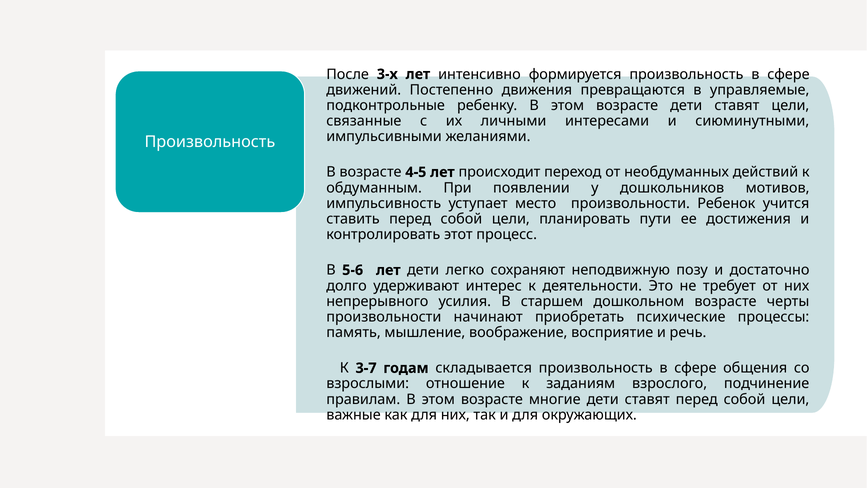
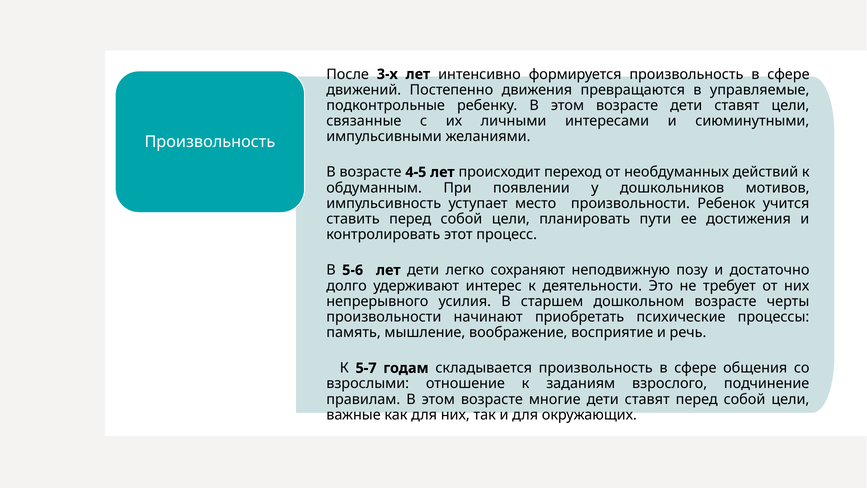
3-7: 3-7 -> 5-7
